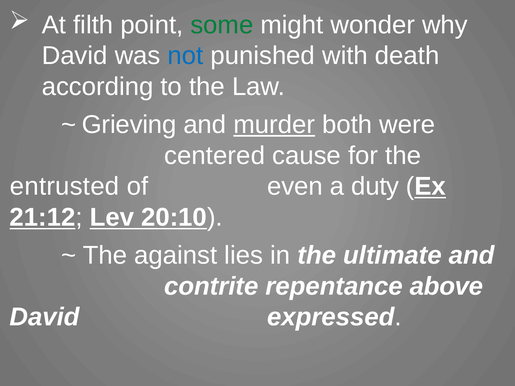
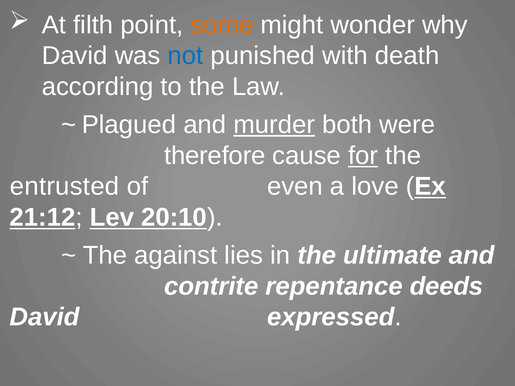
some colour: green -> orange
Grieving: Grieving -> Plagued
centered: centered -> therefore
for underline: none -> present
duty: duty -> love
above: above -> deeds
